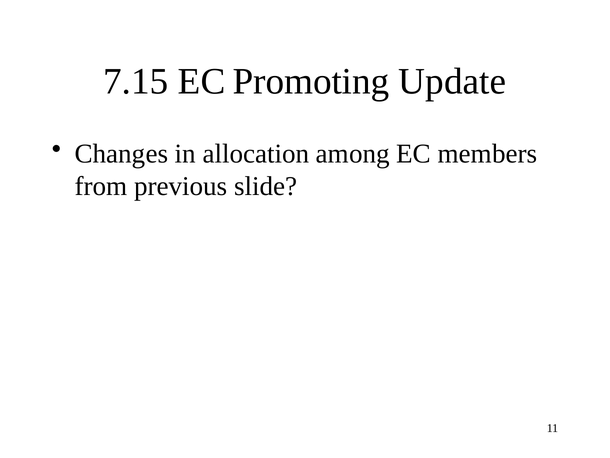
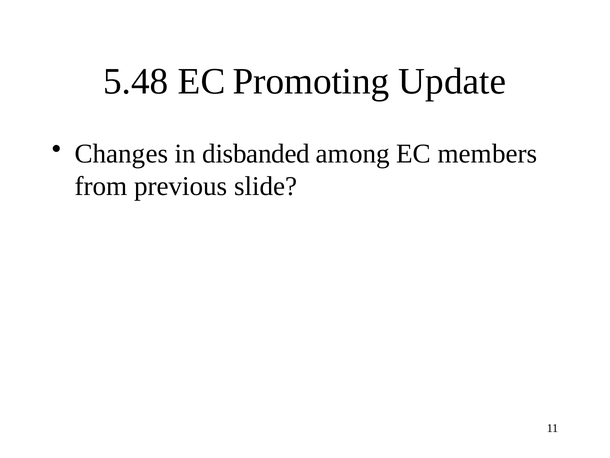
7.15: 7.15 -> 5.48
allocation: allocation -> disbanded
